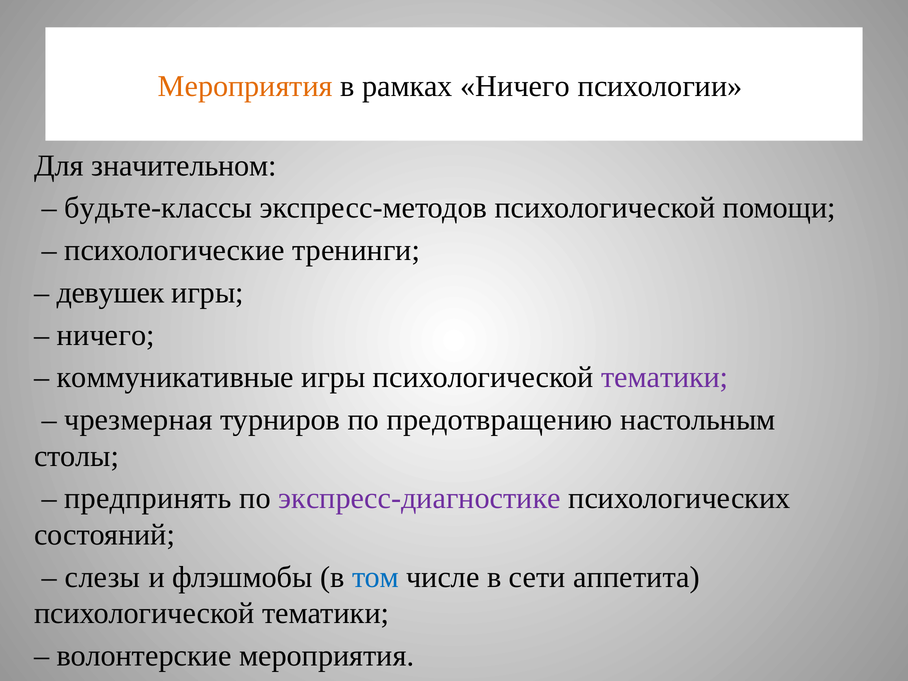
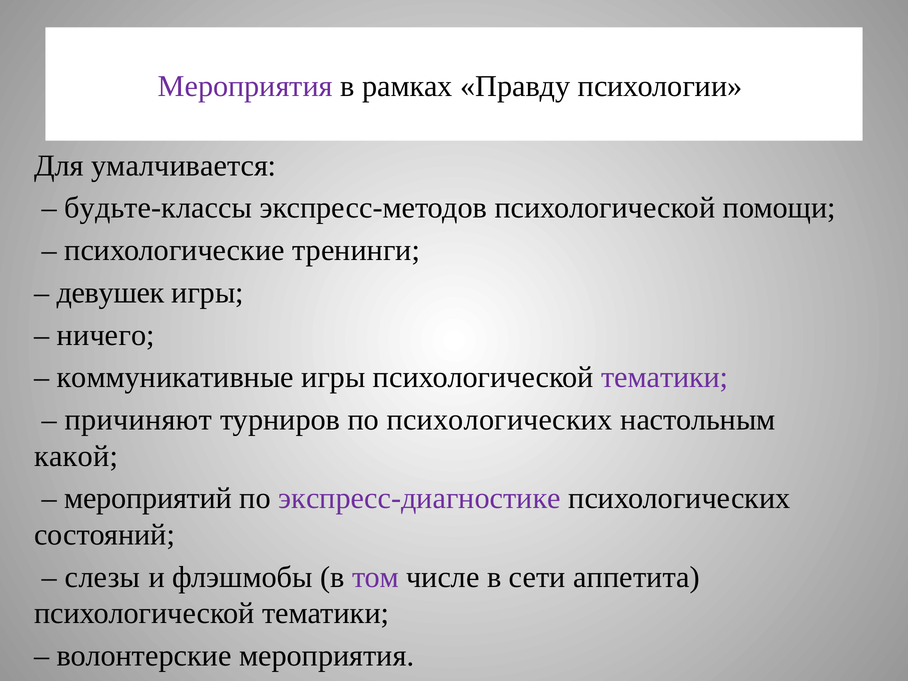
Мероприятия at (245, 86) colour: orange -> purple
рамках Ничего: Ничего -> Правду
значительном: значительном -> умалчивается
чрезмерная: чрезмерная -> причиняют
по предотвращению: предотвращению -> психологических
столы: столы -> какой
предпринять: предпринять -> мероприятий
том colour: blue -> purple
